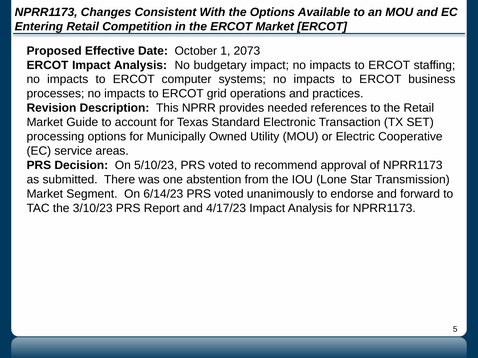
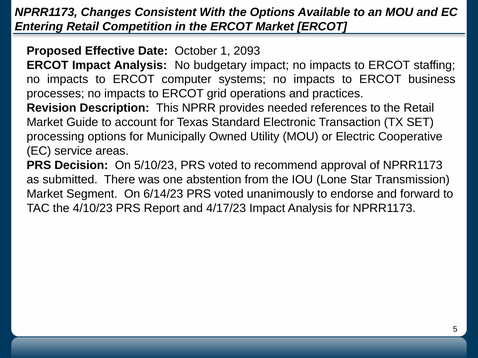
2073: 2073 -> 2093
3/10/23: 3/10/23 -> 4/10/23
